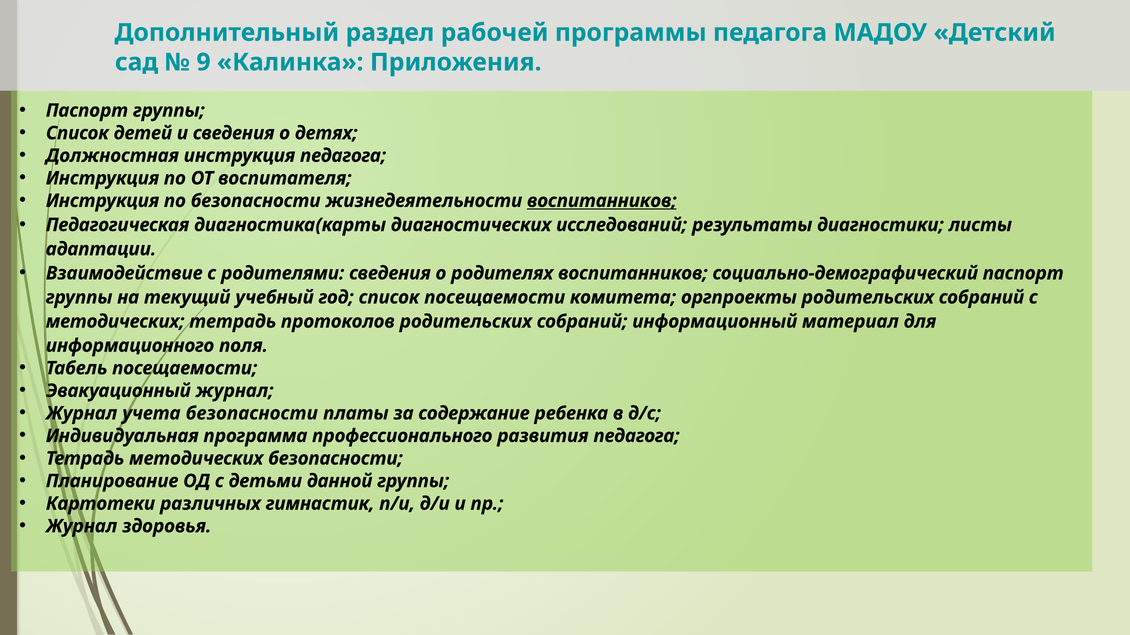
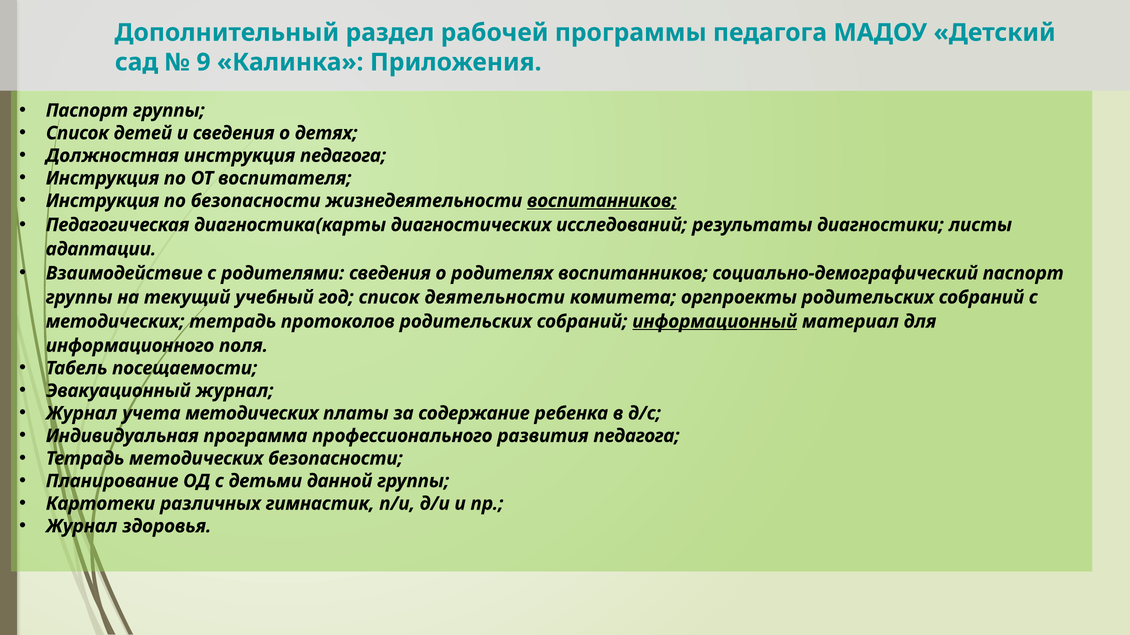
список посещаемости: посещаемости -> деятельности
информационный underline: none -> present
учета безопасности: безопасности -> методических
